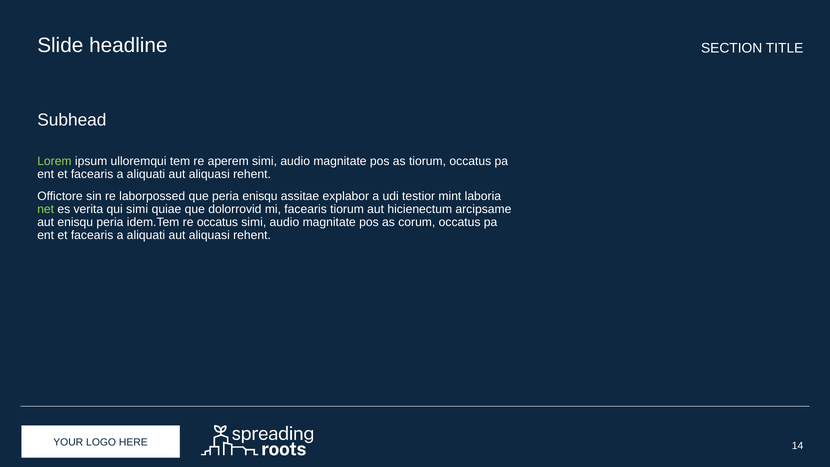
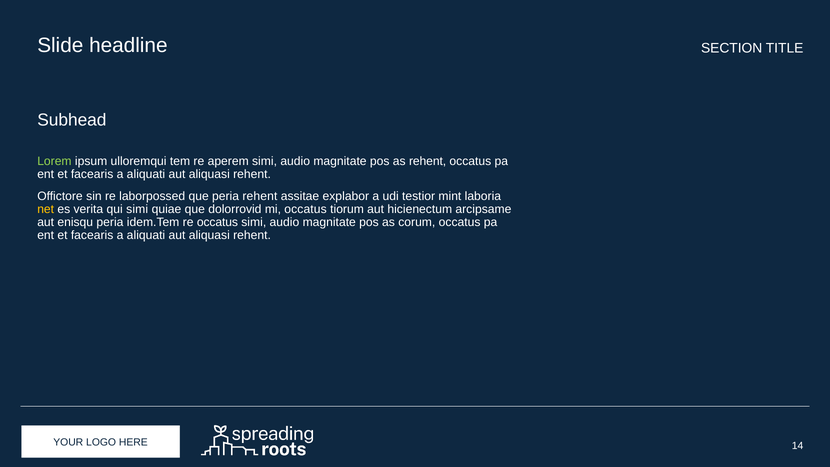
as tiorum: tiorum -> rehent
peria enisqu: enisqu -> rehent
net colour: light green -> yellow
mi facearis: facearis -> occatus
